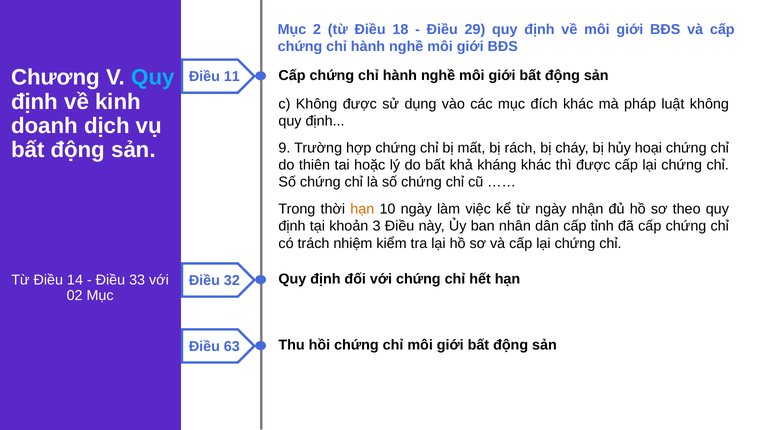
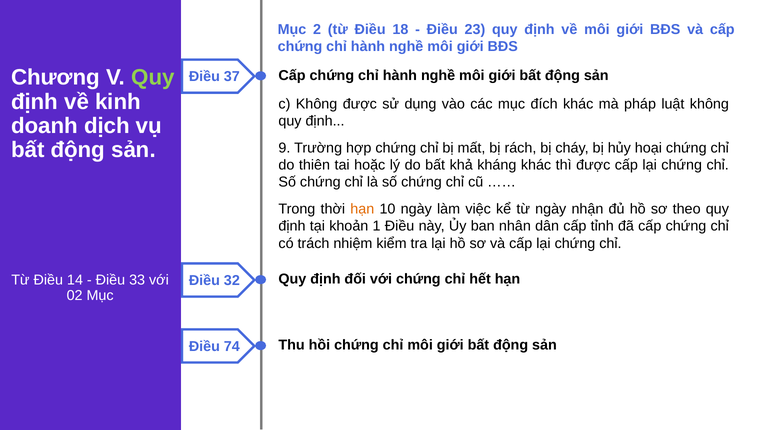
29: 29 -> 23
Quy at (153, 78) colour: light blue -> light green
11: 11 -> 37
3: 3 -> 1
63: 63 -> 74
